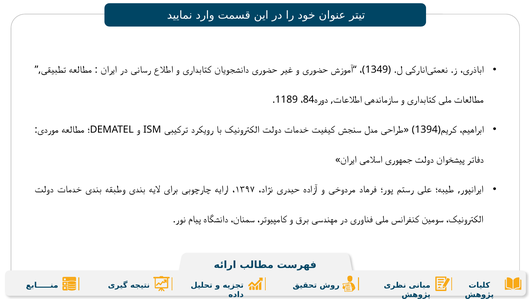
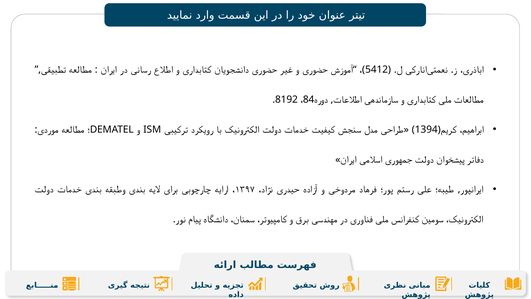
1349: 1349 -> 5412
1189: 1189 -> 8192
